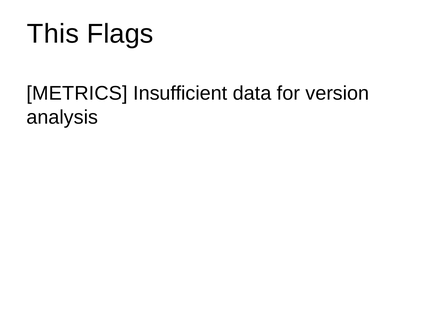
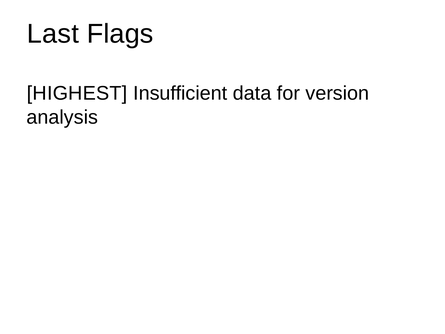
This: This -> Last
METRICS: METRICS -> HIGHEST
